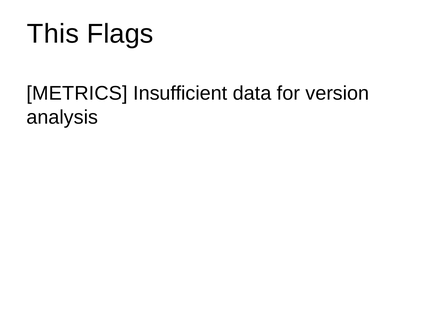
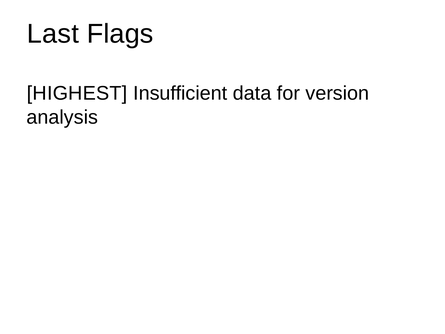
This: This -> Last
METRICS: METRICS -> HIGHEST
